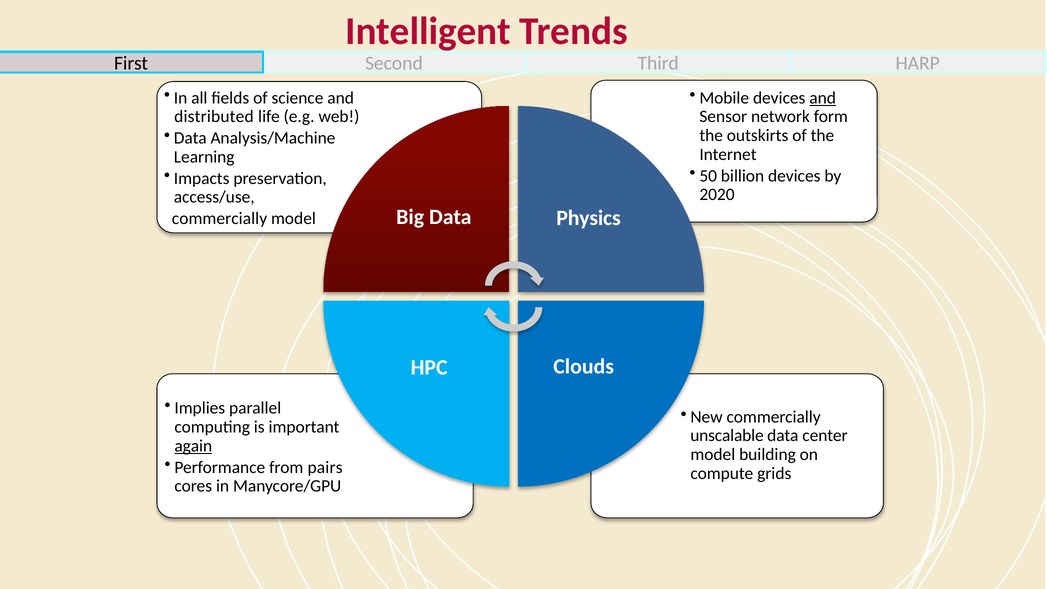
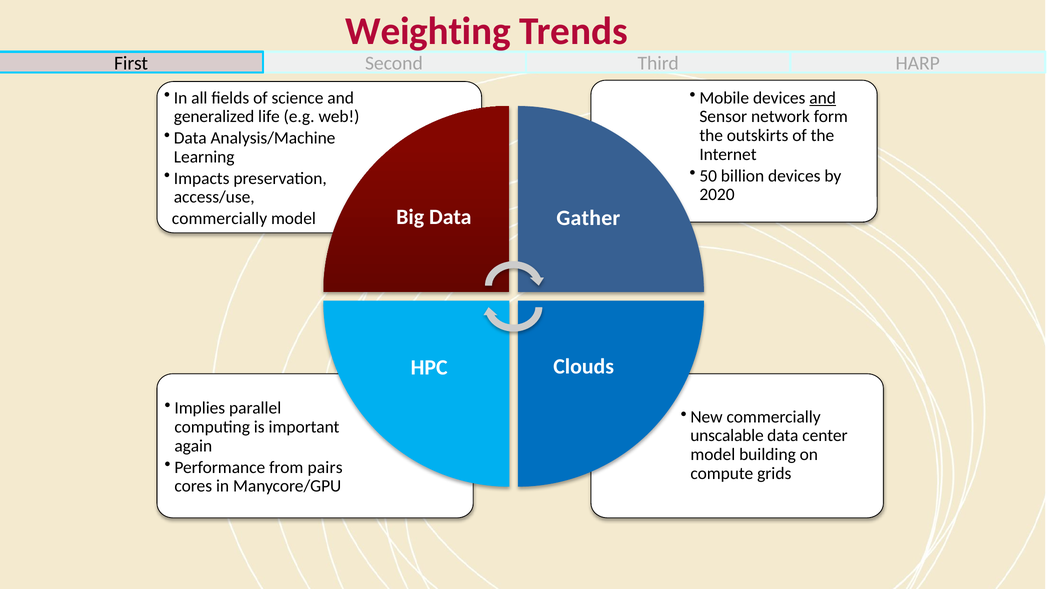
Intelligent: Intelligent -> Weighting
distributed: distributed -> generalized
Physics: Physics -> Gather
again underline: present -> none
